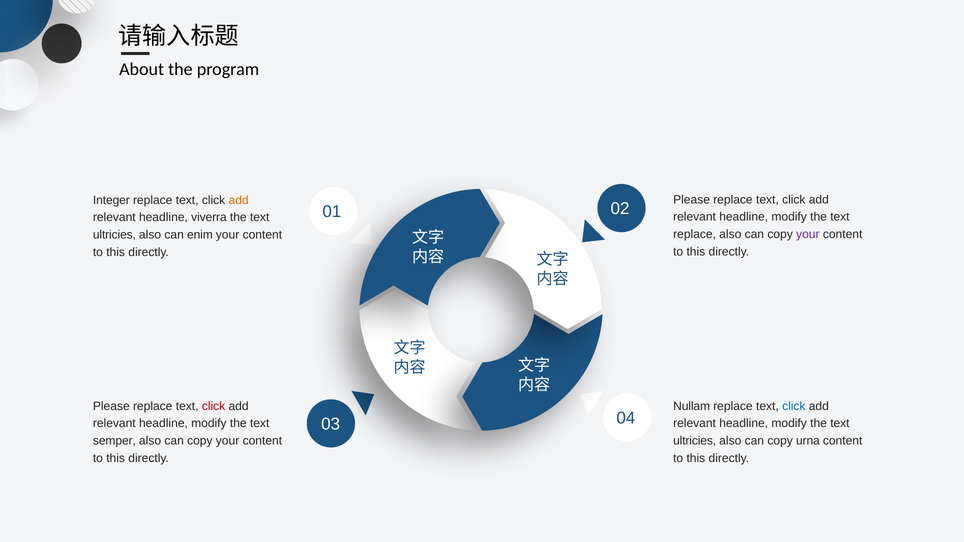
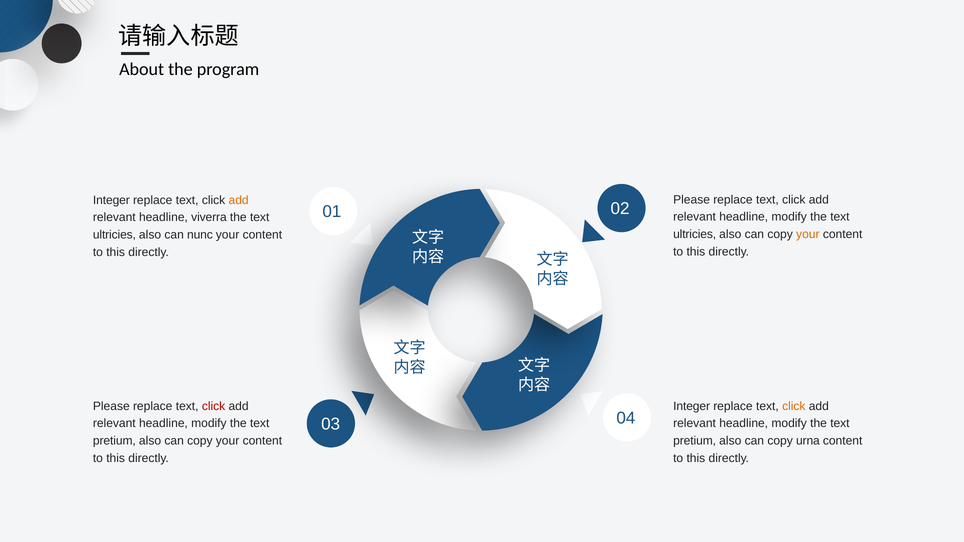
replace at (695, 234): replace -> ultricies
your at (808, 234) colour: purple -> orange
enim: enim -> nunc
Nullam at (692, 406): Nullam -> Integer
click at (794, 406) colour: blue -> orange
semper at (114, 441): semper -> pretium
ultricies at (695, 441): ultricies -> pretium
